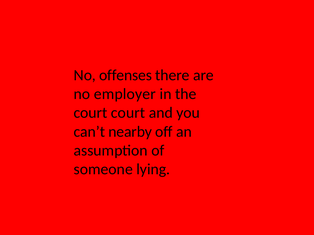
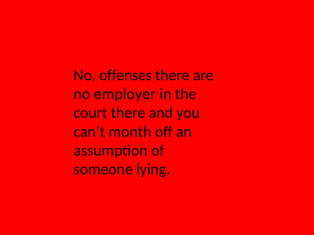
court court: court -> there
nearby: nearby -> month
